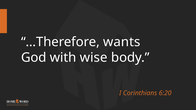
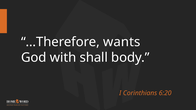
wise: wise -> shall
